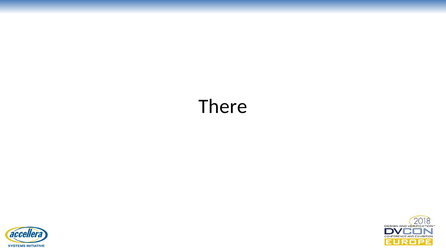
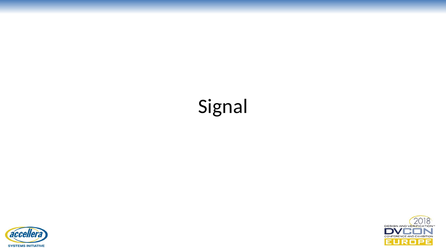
There: There -> Signal
